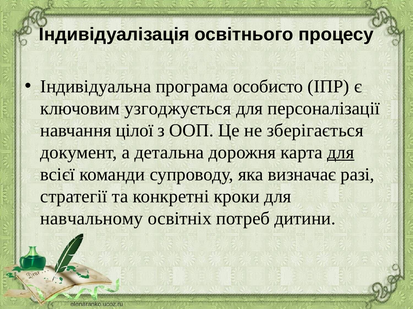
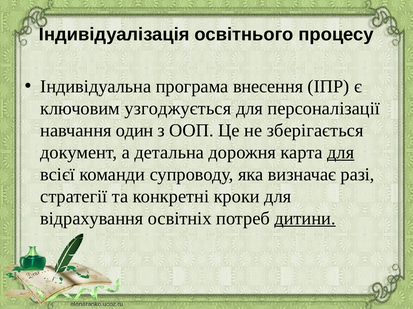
особисто: особисто -> внесення
цілої: цілої -> один
навчальному: навчальному -> відрахування
дитини underline: none -> present
